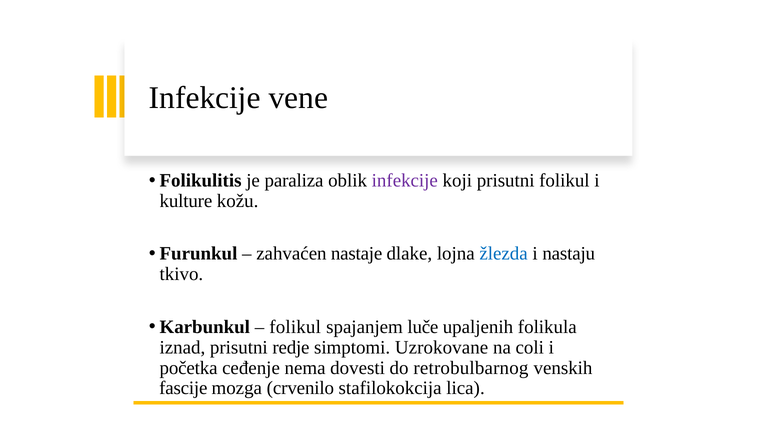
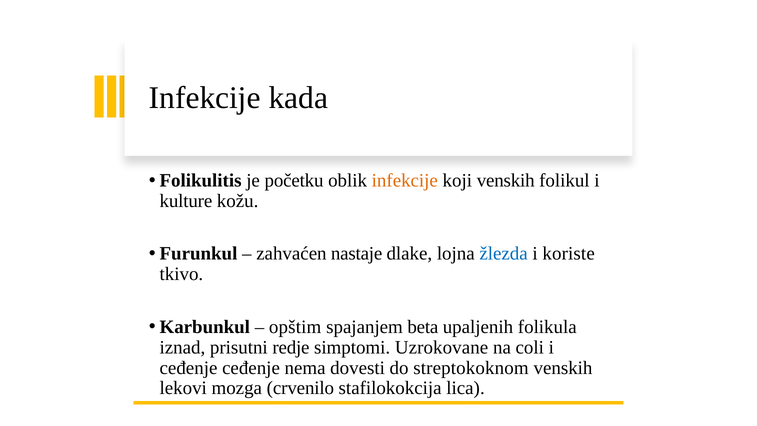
vene: vene -> kada
paraliza: paraliza -> početku
infekcije at (405, 180) colour: purple -> orange
koji prisutni: prisutni -> venskih
nastaju: nastaju -> koriste
folikul at (295, 327): folikul -> opštim
luče: luče -> beta
početka at (189, 368): početka -> ceđenje
retrobulbarnog: retrobulbarnog -> streptokoknom
fascije: fascije -> lekovi
